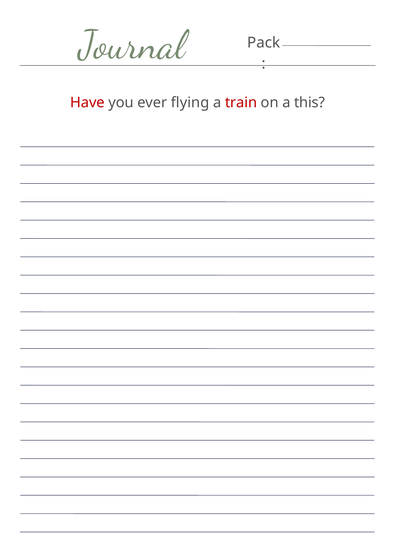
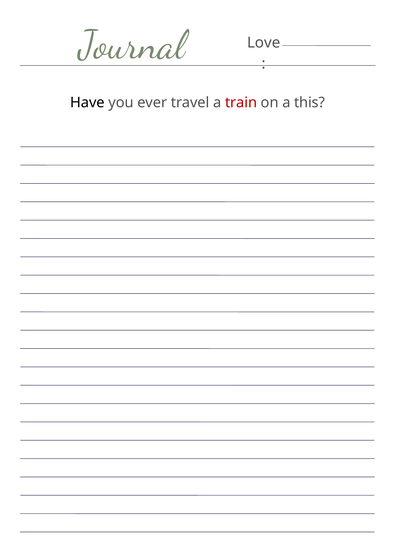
Pack: Pack -> Love
Have colour: red -> black
flying: flying -> travel
